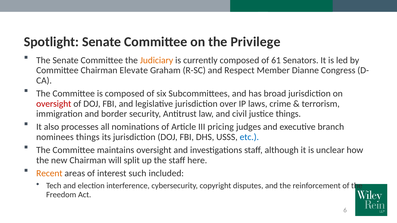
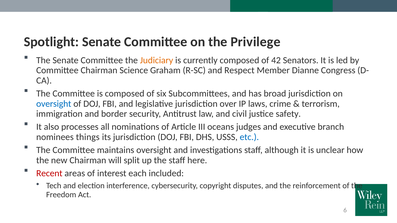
61: 61 -> 42
Elevate: Elevate -> Science
oversight at (54, 104) colour: red -> blue
justice things: things -> safety
pricing: pricing -> oceans
Recent colour: orange -> red
such: such -> each
